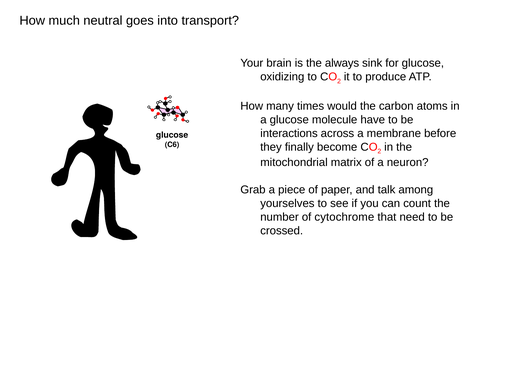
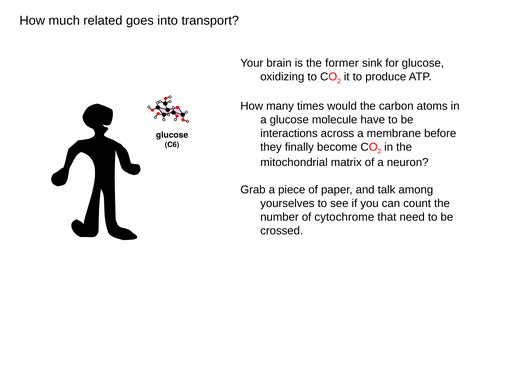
neutral: neutral -> related
always: always -> former
